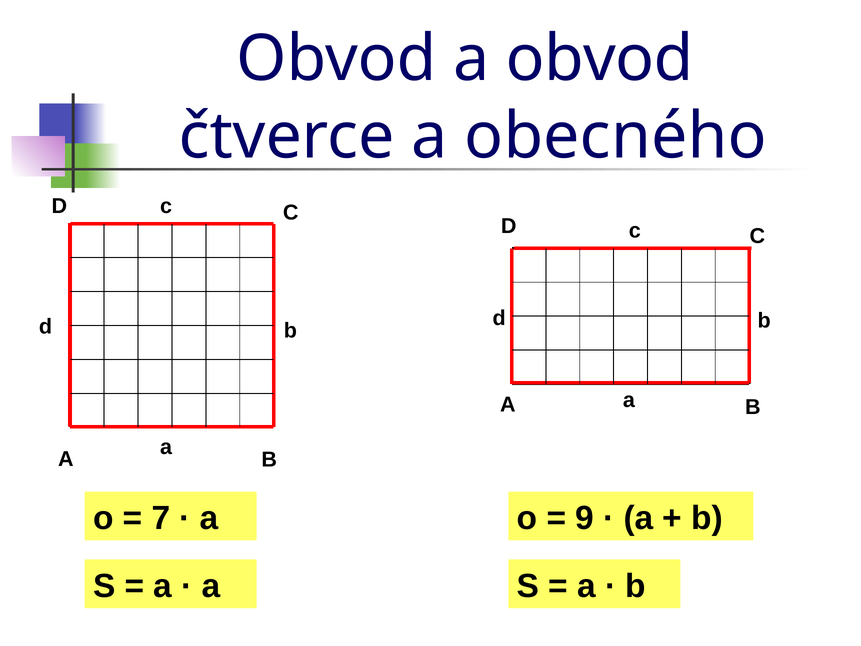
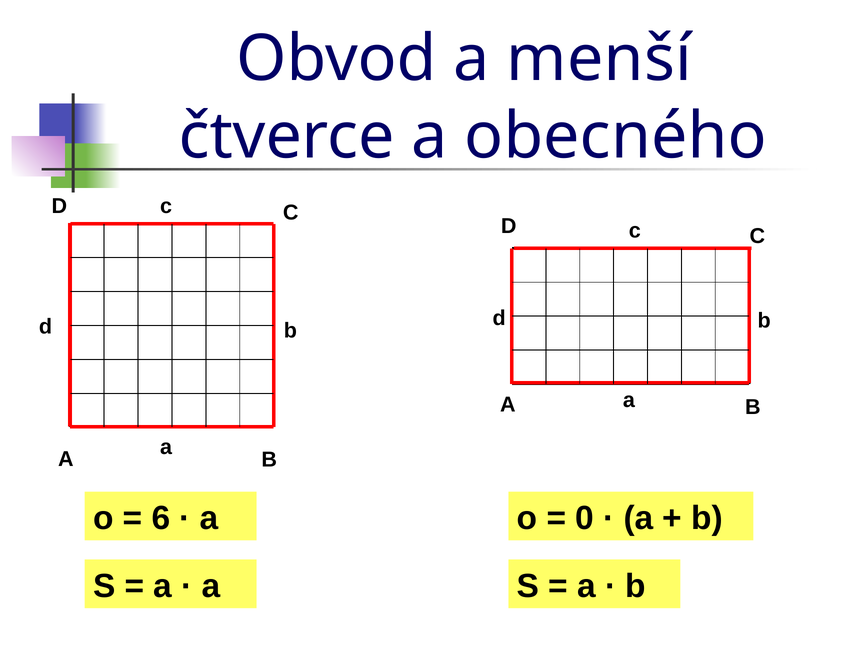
a obvod: obvod -> menší
7: 7 -> 6
9: 9 -> 0
